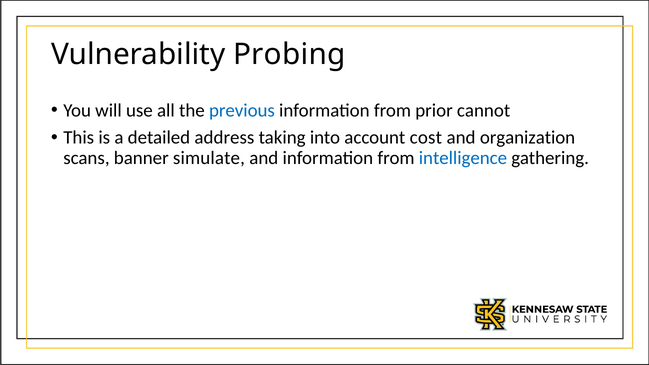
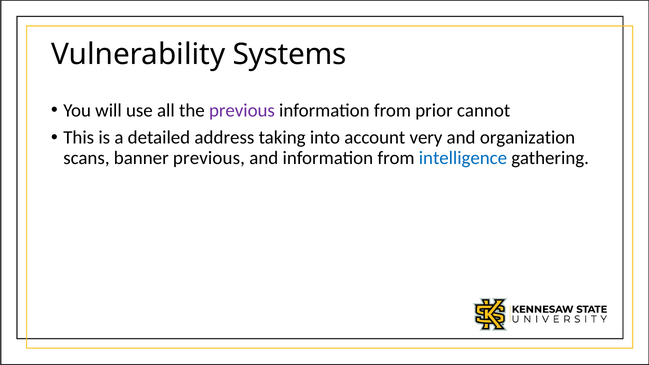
Probing: Probing -> Systems
previous at (242, 111) colour: blue -> purple
cost: cost -> very
banner simulate: simulate -> previous
